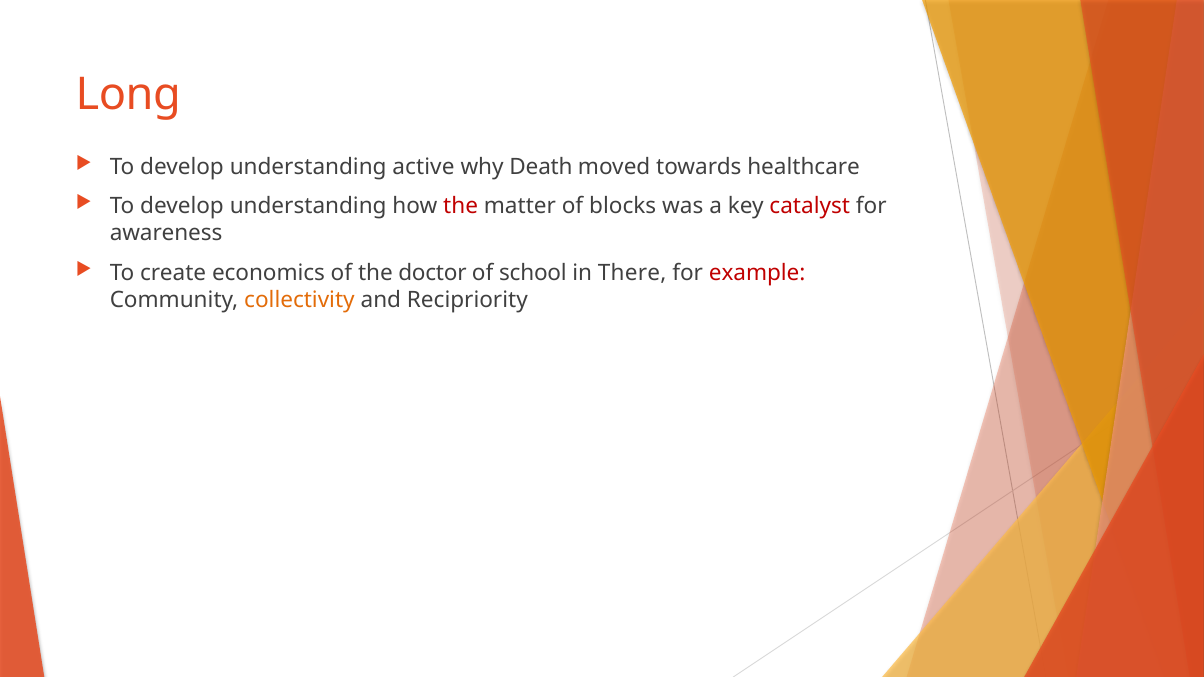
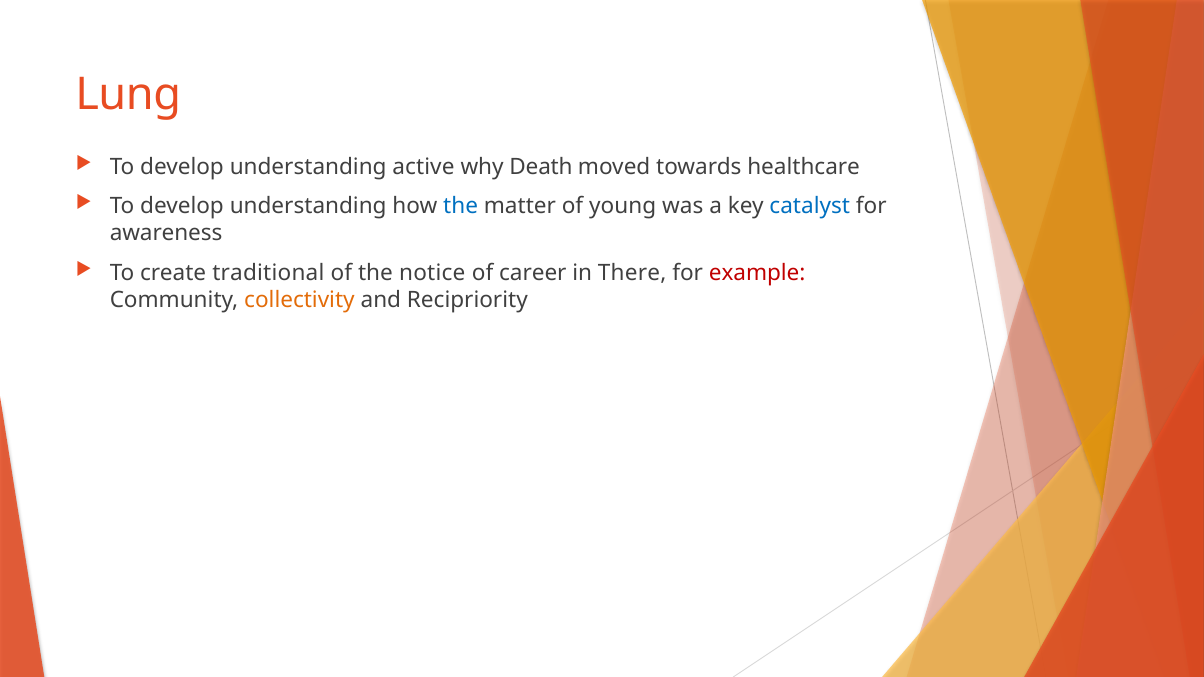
Long: Long -> Lung
the at (461, 206) colour: red -> blue
blocks: blocks -> young
catalyst colour: red -> blue
economics: economics -> traditional
doctor: doctor -> notice
school: school -> career
